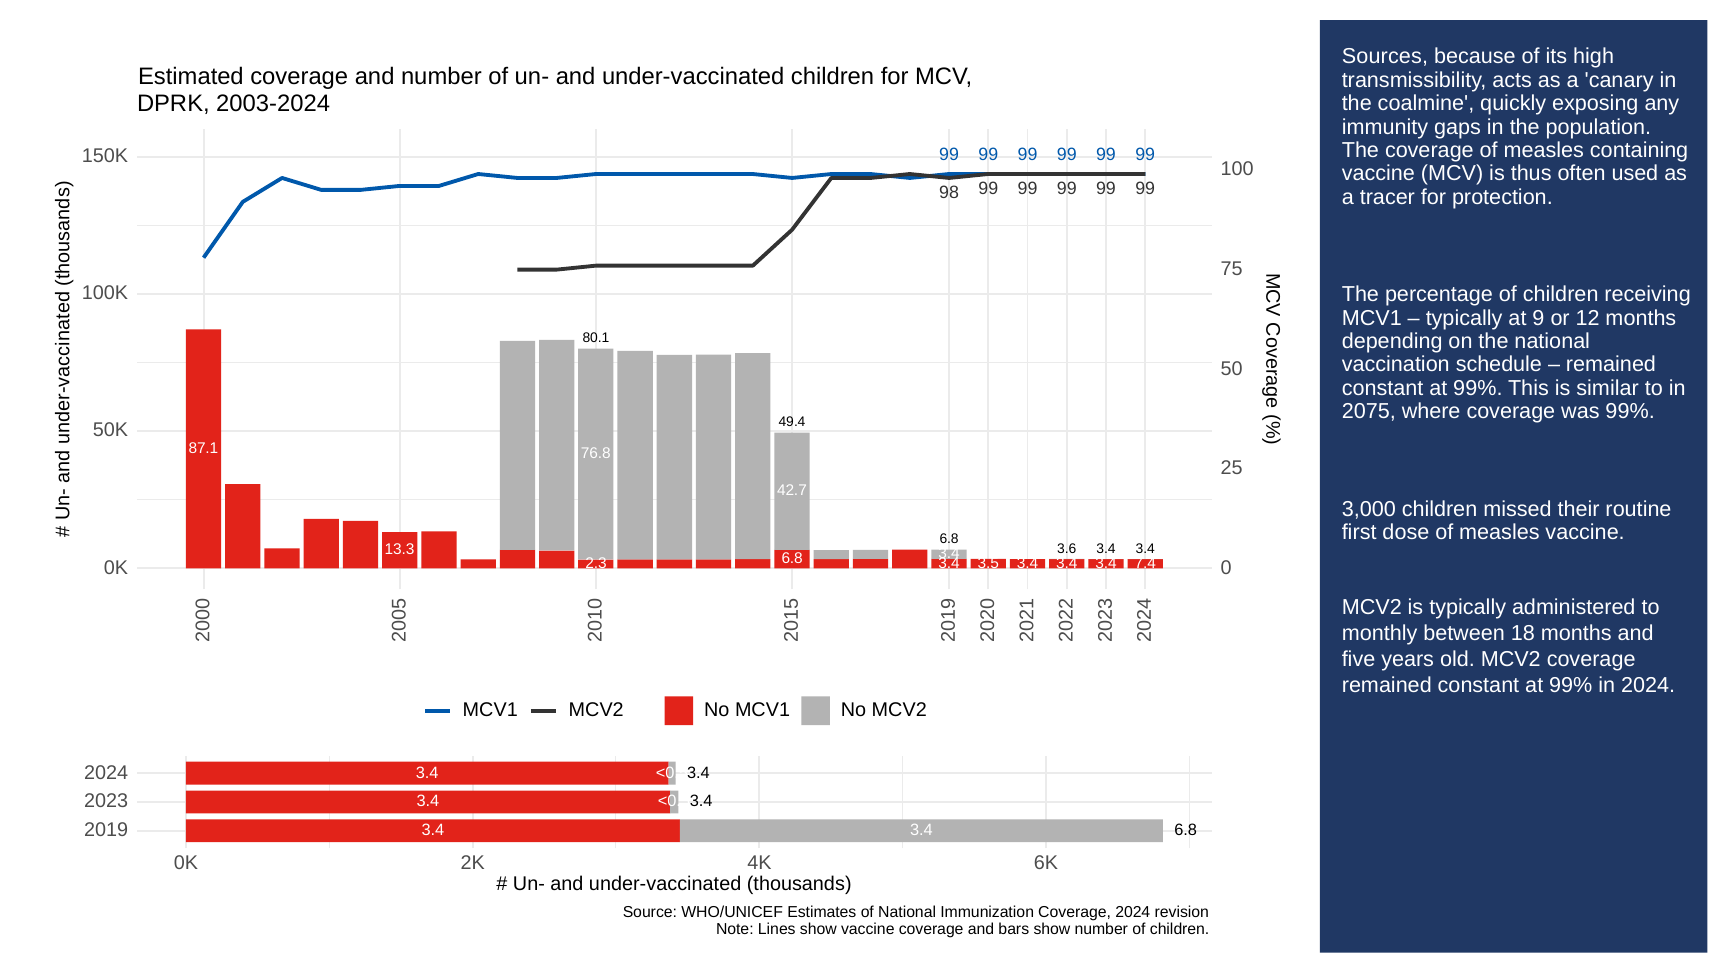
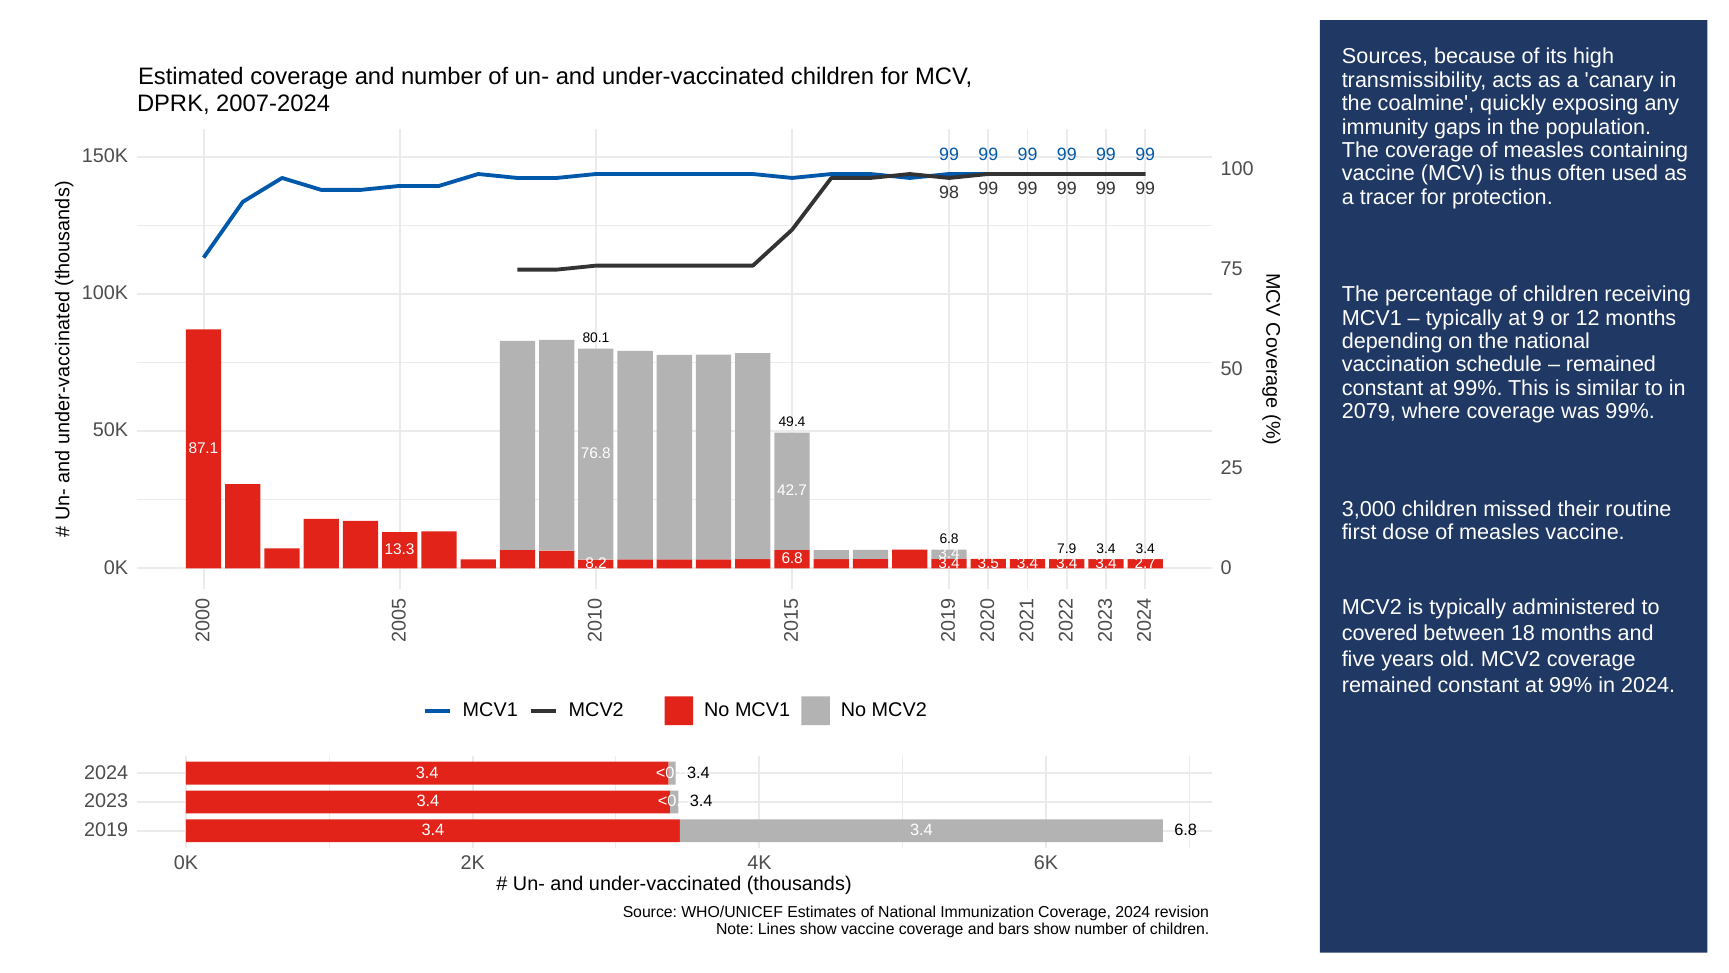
2003-2024: 2003-2024 -> 2007-2024
2075: 2075 -> 2079
3.6: 3.6 -> 7.9
2.3: 2.3 -> 8.2
7.4: 7.4 -> 2.7
monthly: monthly -> covered
